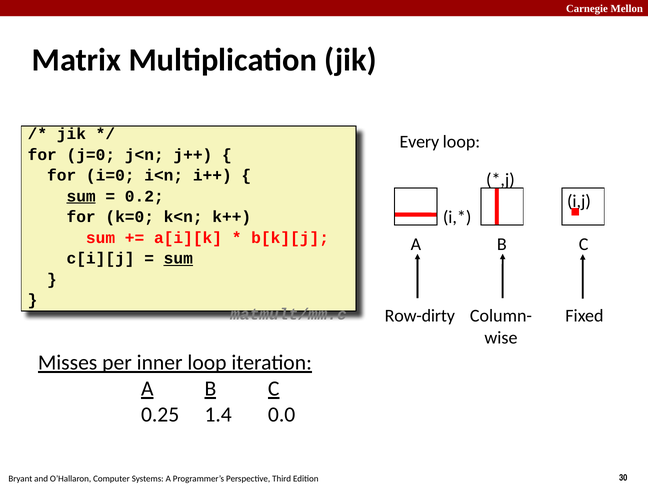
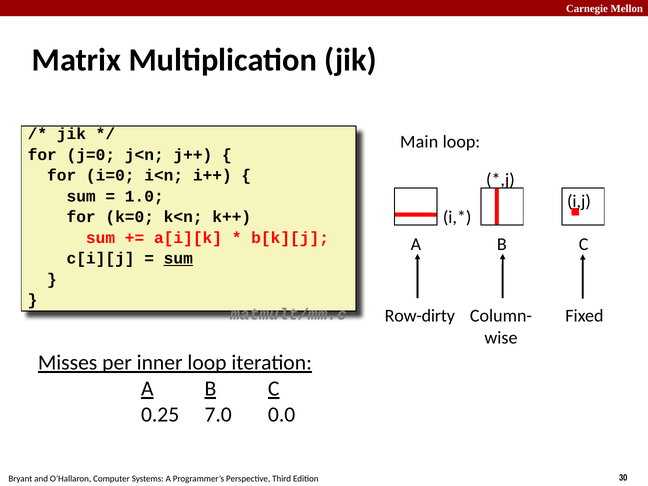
Every: Every -> Main
sum at (81, 196) underline: present -> none
0.2: 0.2 -> 1.0
1.4: 1.4 -> 7.0
